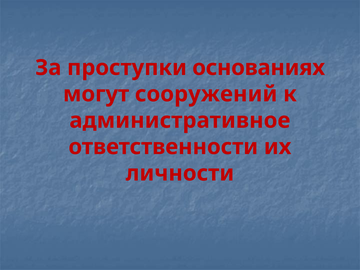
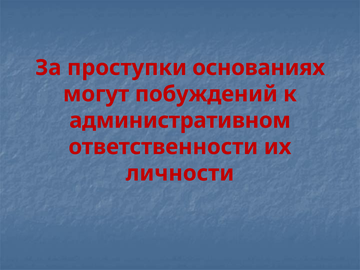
сооружений: сооружений -> побуждений
административное: административное -> административном
